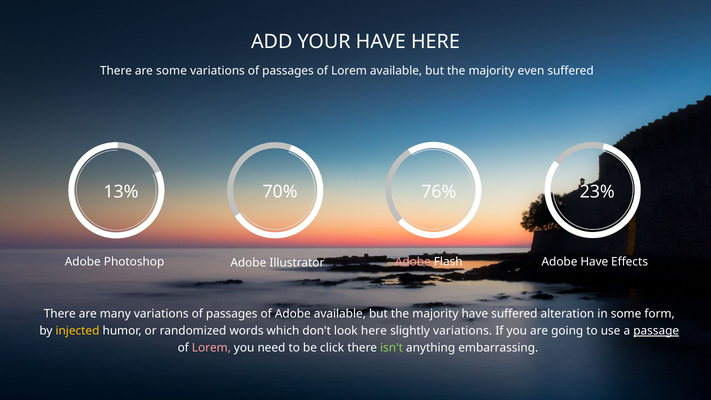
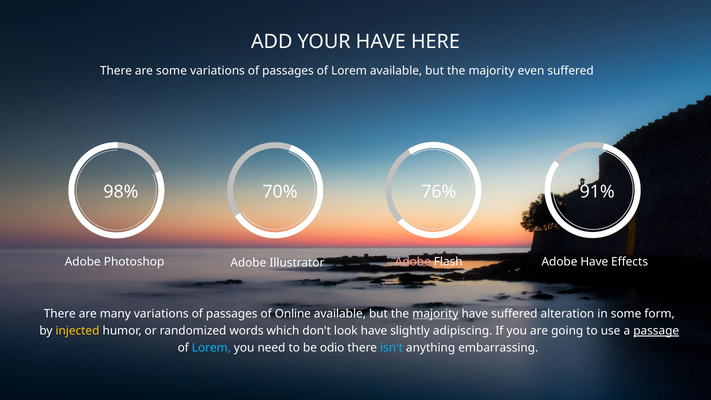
13%: 13% -> 98%
23%: 23% -> 91%
of Adobe: Adobe -> Online
majority at (435, 314) underline: none -> present
look here: here -> have
slightly variations: variations -> adipiscing
Lorem at (211, 348) colour: pink -> light blue
click: click -> odio
isn't colour: light green -> light blue
